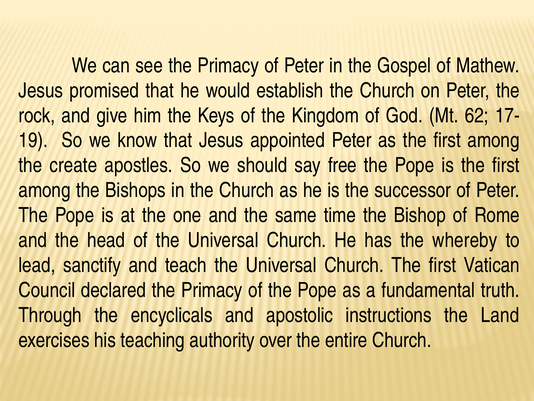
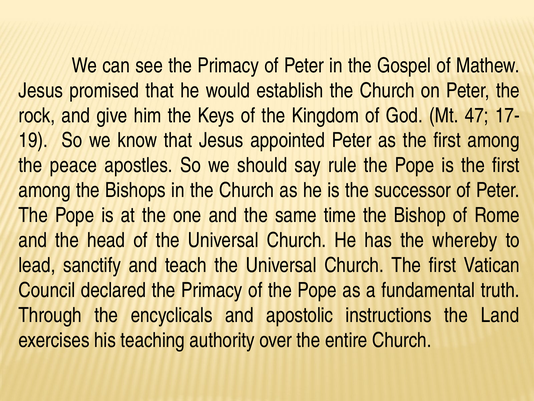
62: 62 -> 47
create: create -> peace
free: free -> rule
